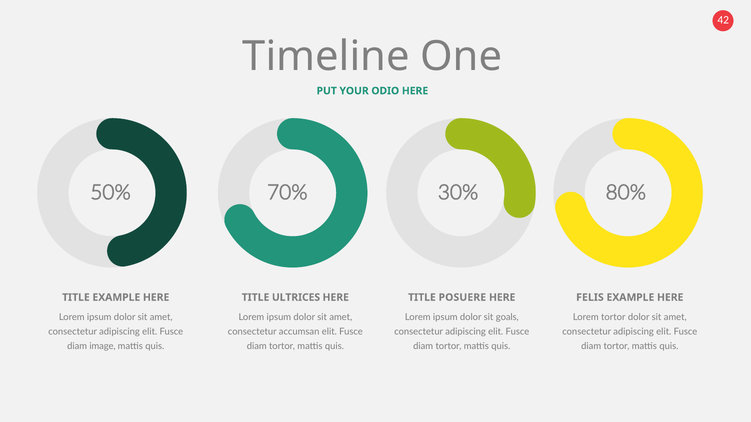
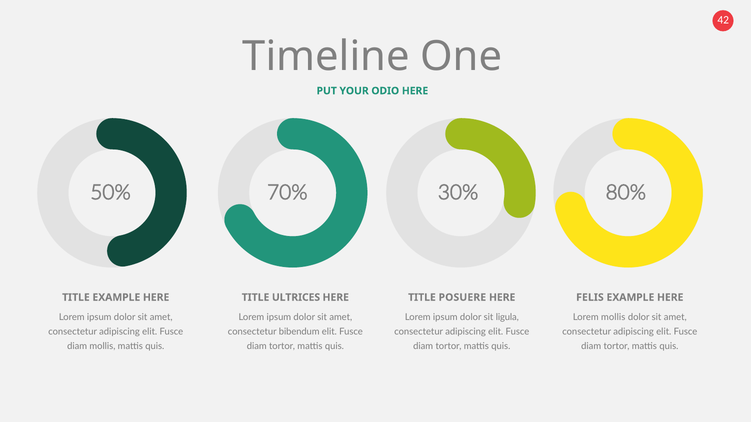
goals: goals -> ligula
Lorem tortor: tortor -> mollis
accumsan: accumsan -> bibendum
diam image: image -> mollis
